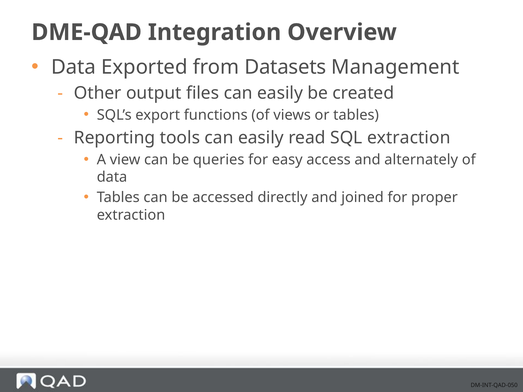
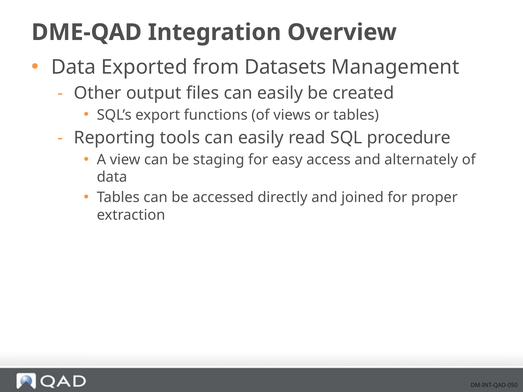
SQL extraction: extraction -> procedure
queries: queries -> staging
